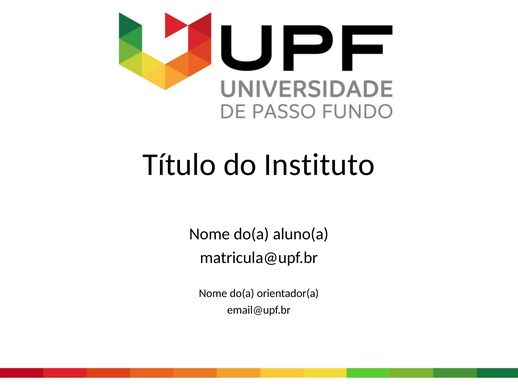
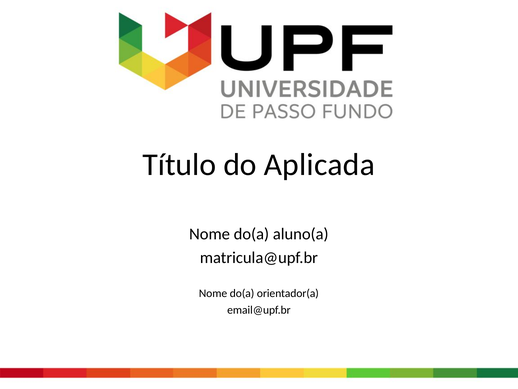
Instituto: Instituto -> Aplicada
